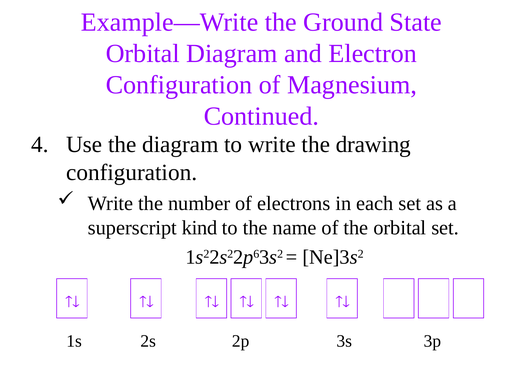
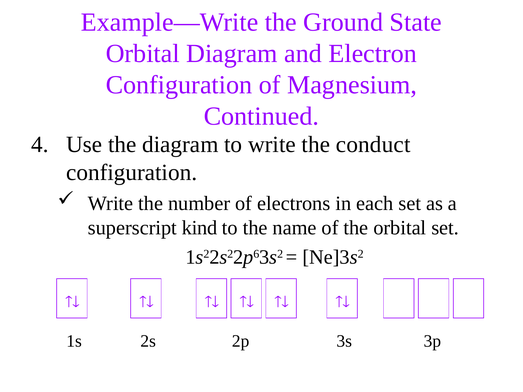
drawing: drawing -> conduct
